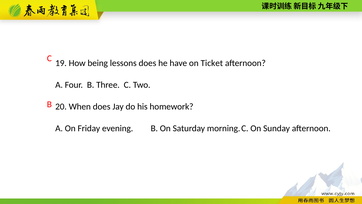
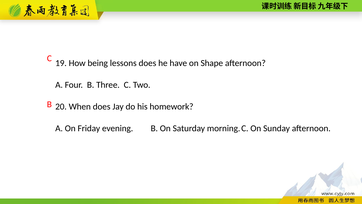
Ticket: Ticket -> Shape
